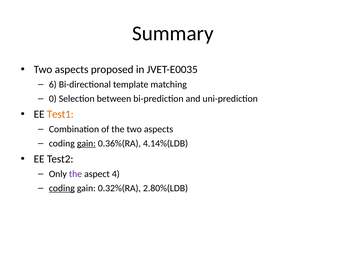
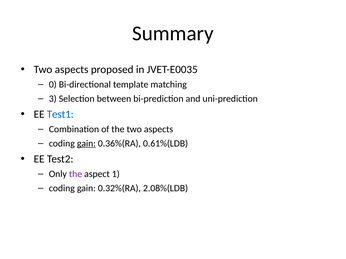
6: 6 -> 0
0: 0 -> 3
Test1 colour: orange -> blue
4.14%(LDB: 4.14%(LDB -> 0.61%(LDB
4: 4 -> 1
coding at (62, 189) underline: present -> none
2.80%(LDB: 2.80%(LDB -> 2.08%(LDB
